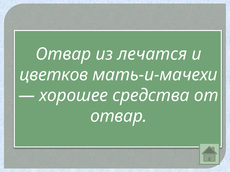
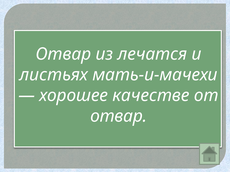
цветков: цветков -> листьях
средства: средства -> качестве
